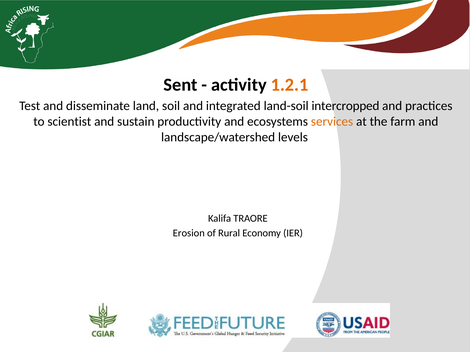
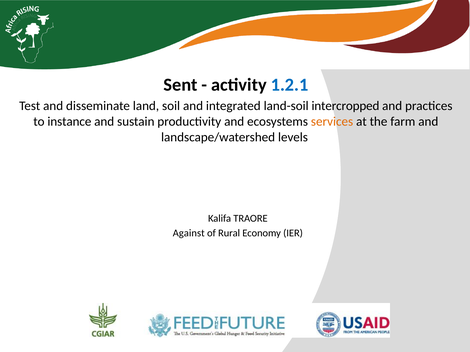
1.2.1 colour: orange -> blue
scientist: scientist -> instance
Erosion: Erosion -> Against
